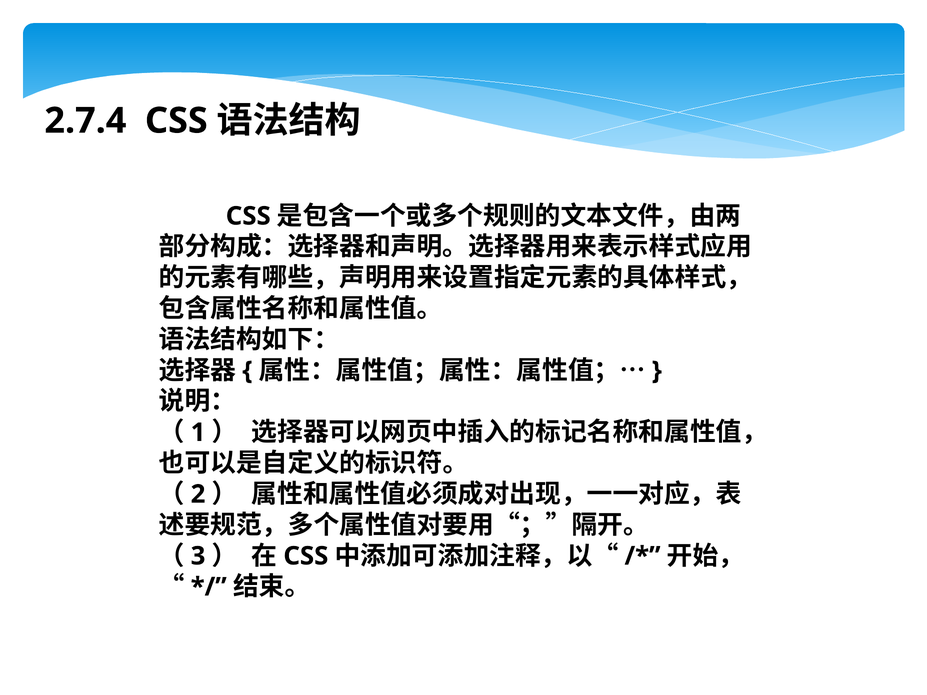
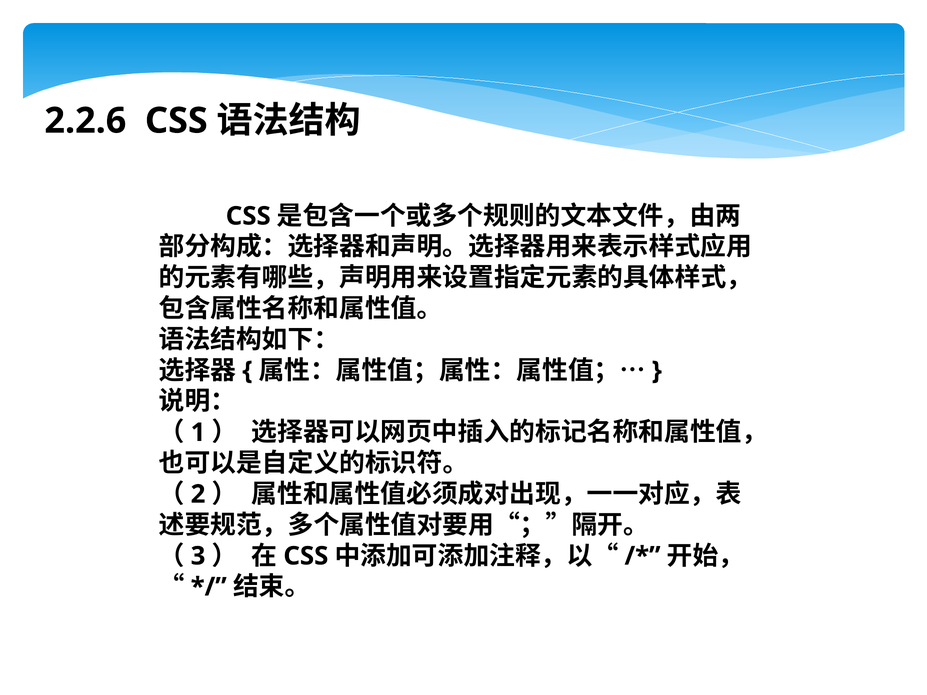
2.7.4: 2.7.4 -> 2.2.6
